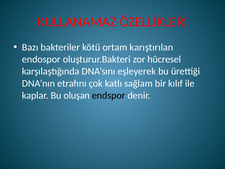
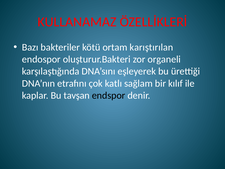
hücresel: hücresel -> organeli
oluşan: oluşan -> tavşan
